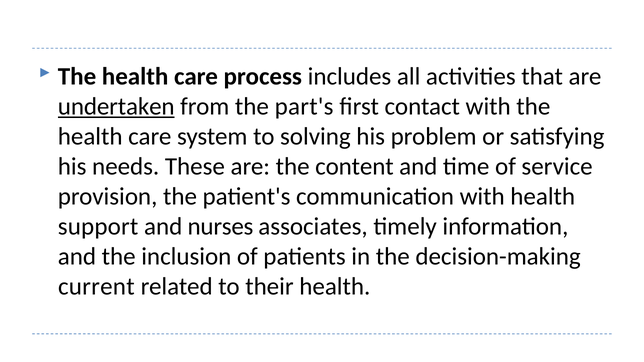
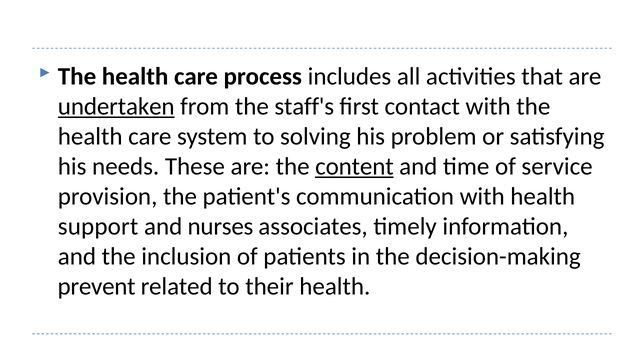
part's: part's -> staff's
content underline: none -> present
current: current -> prevent
